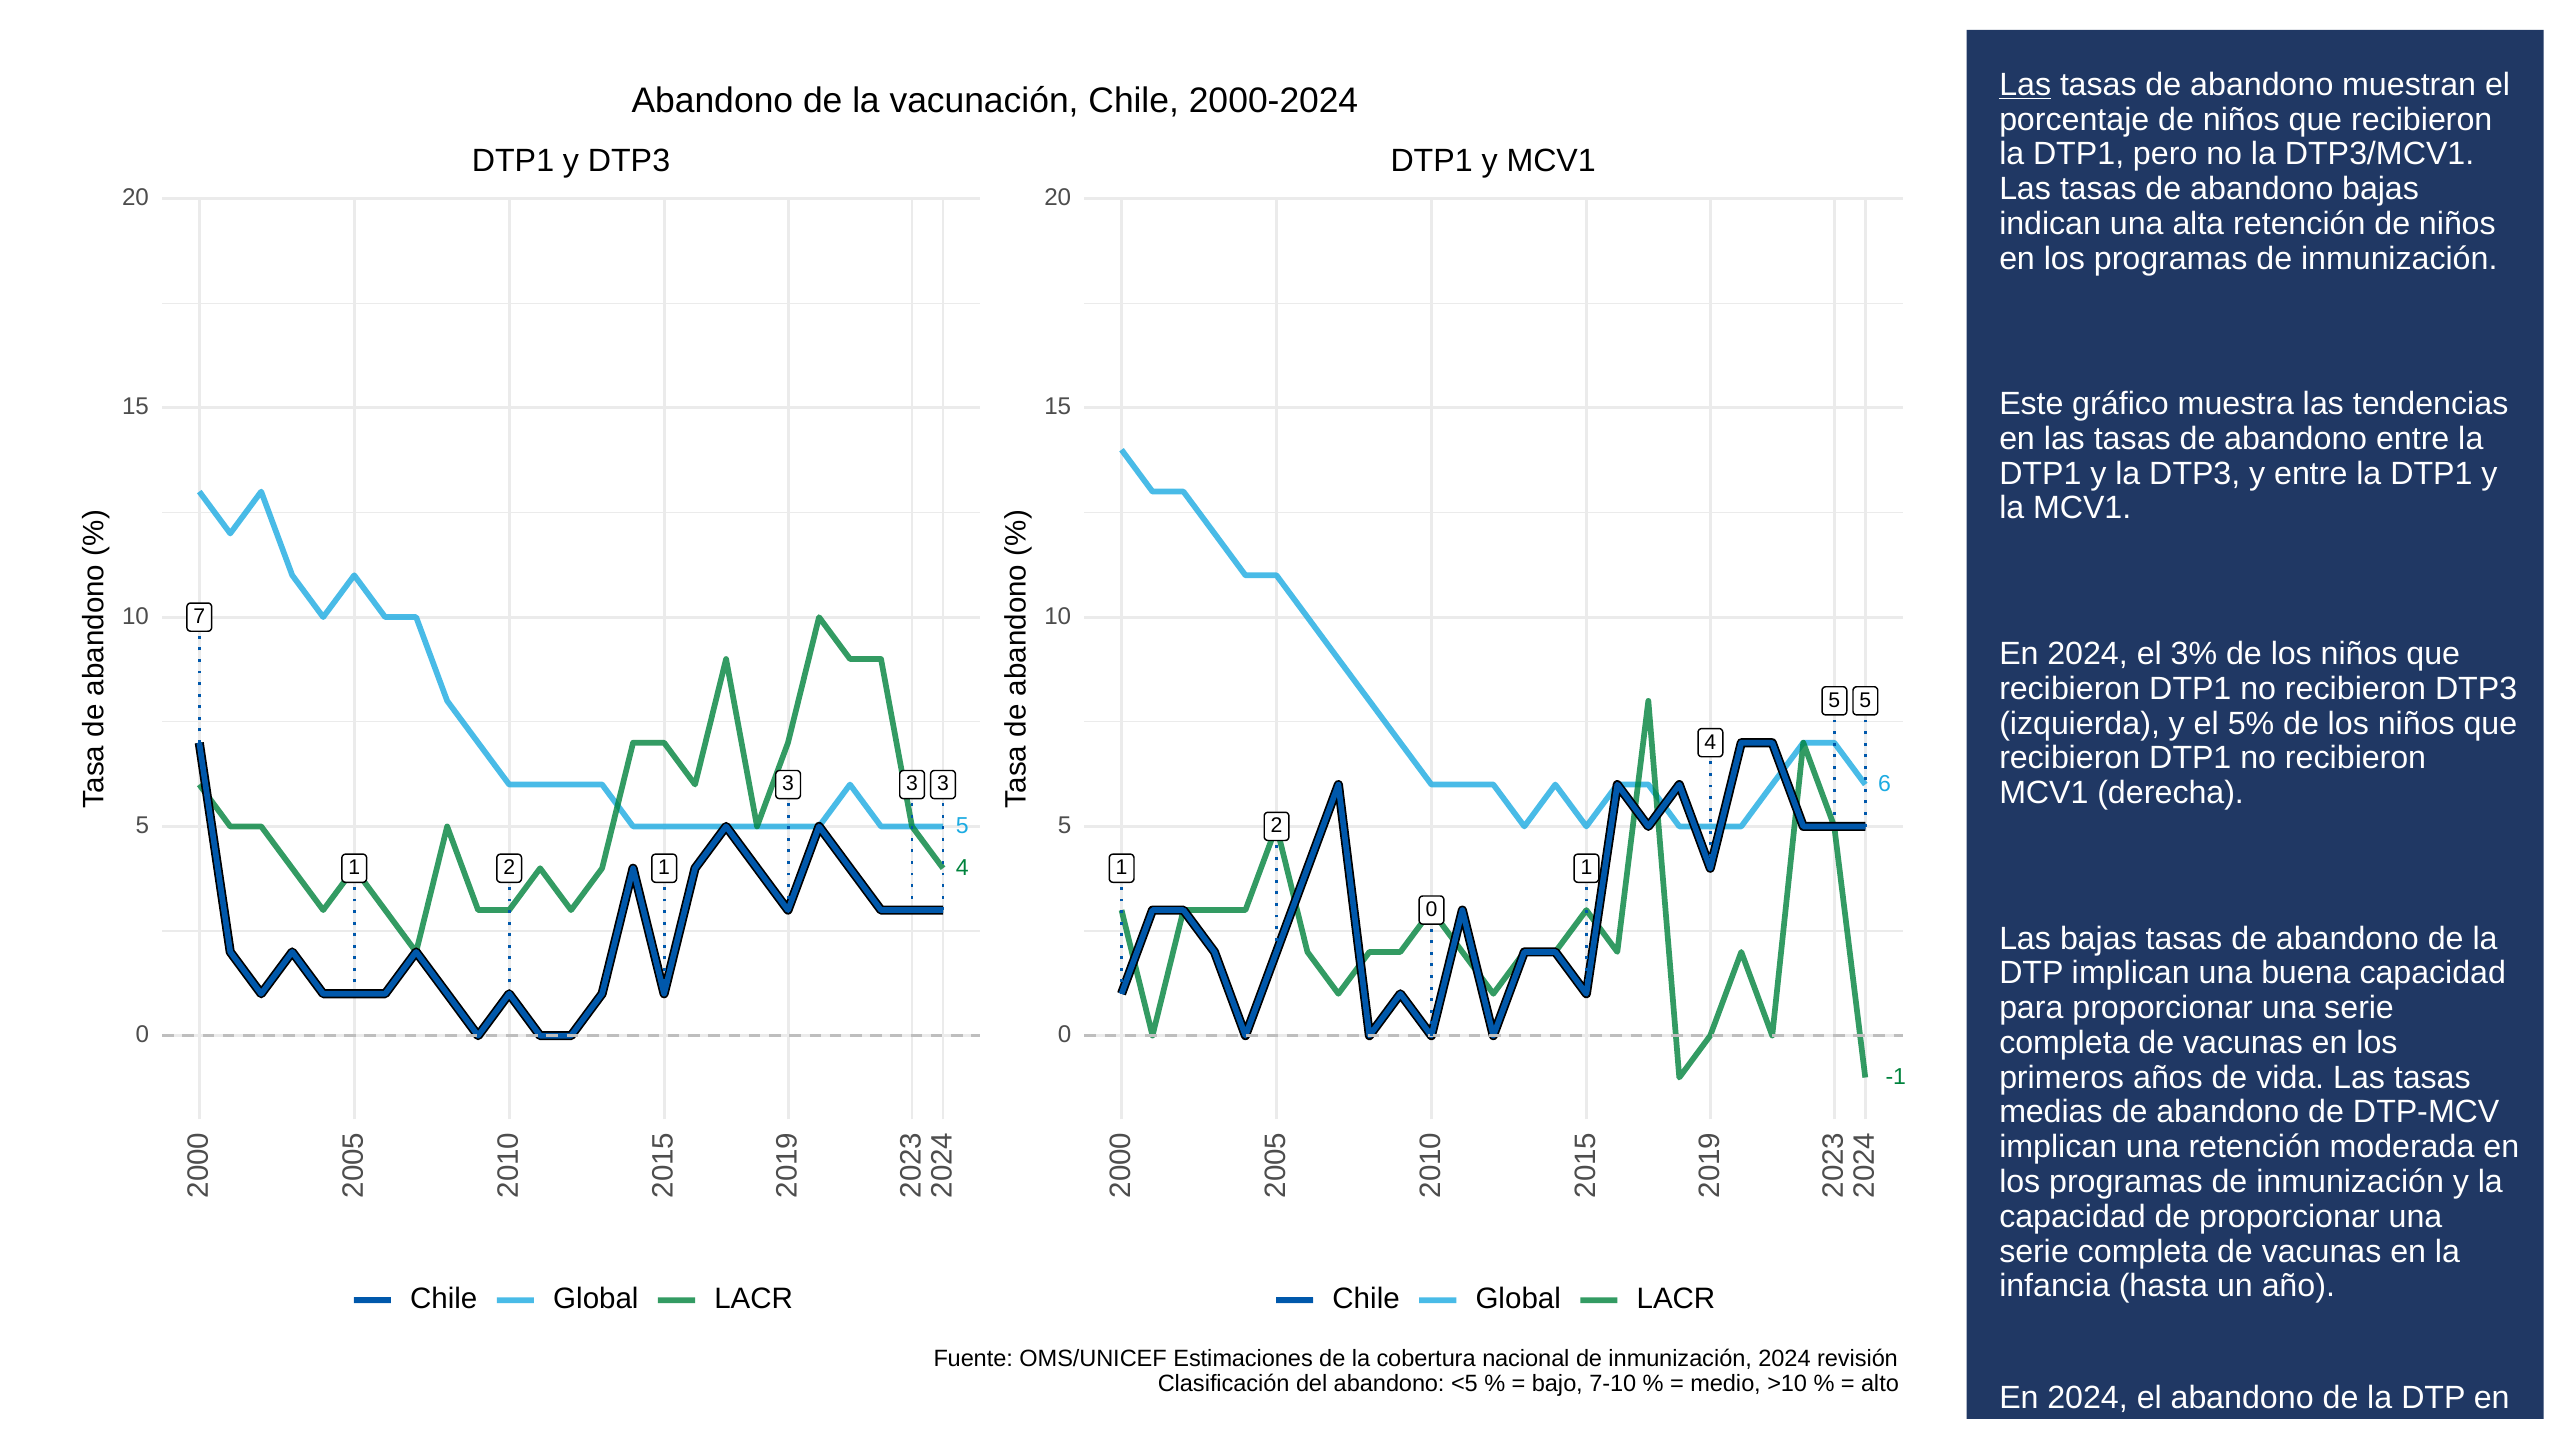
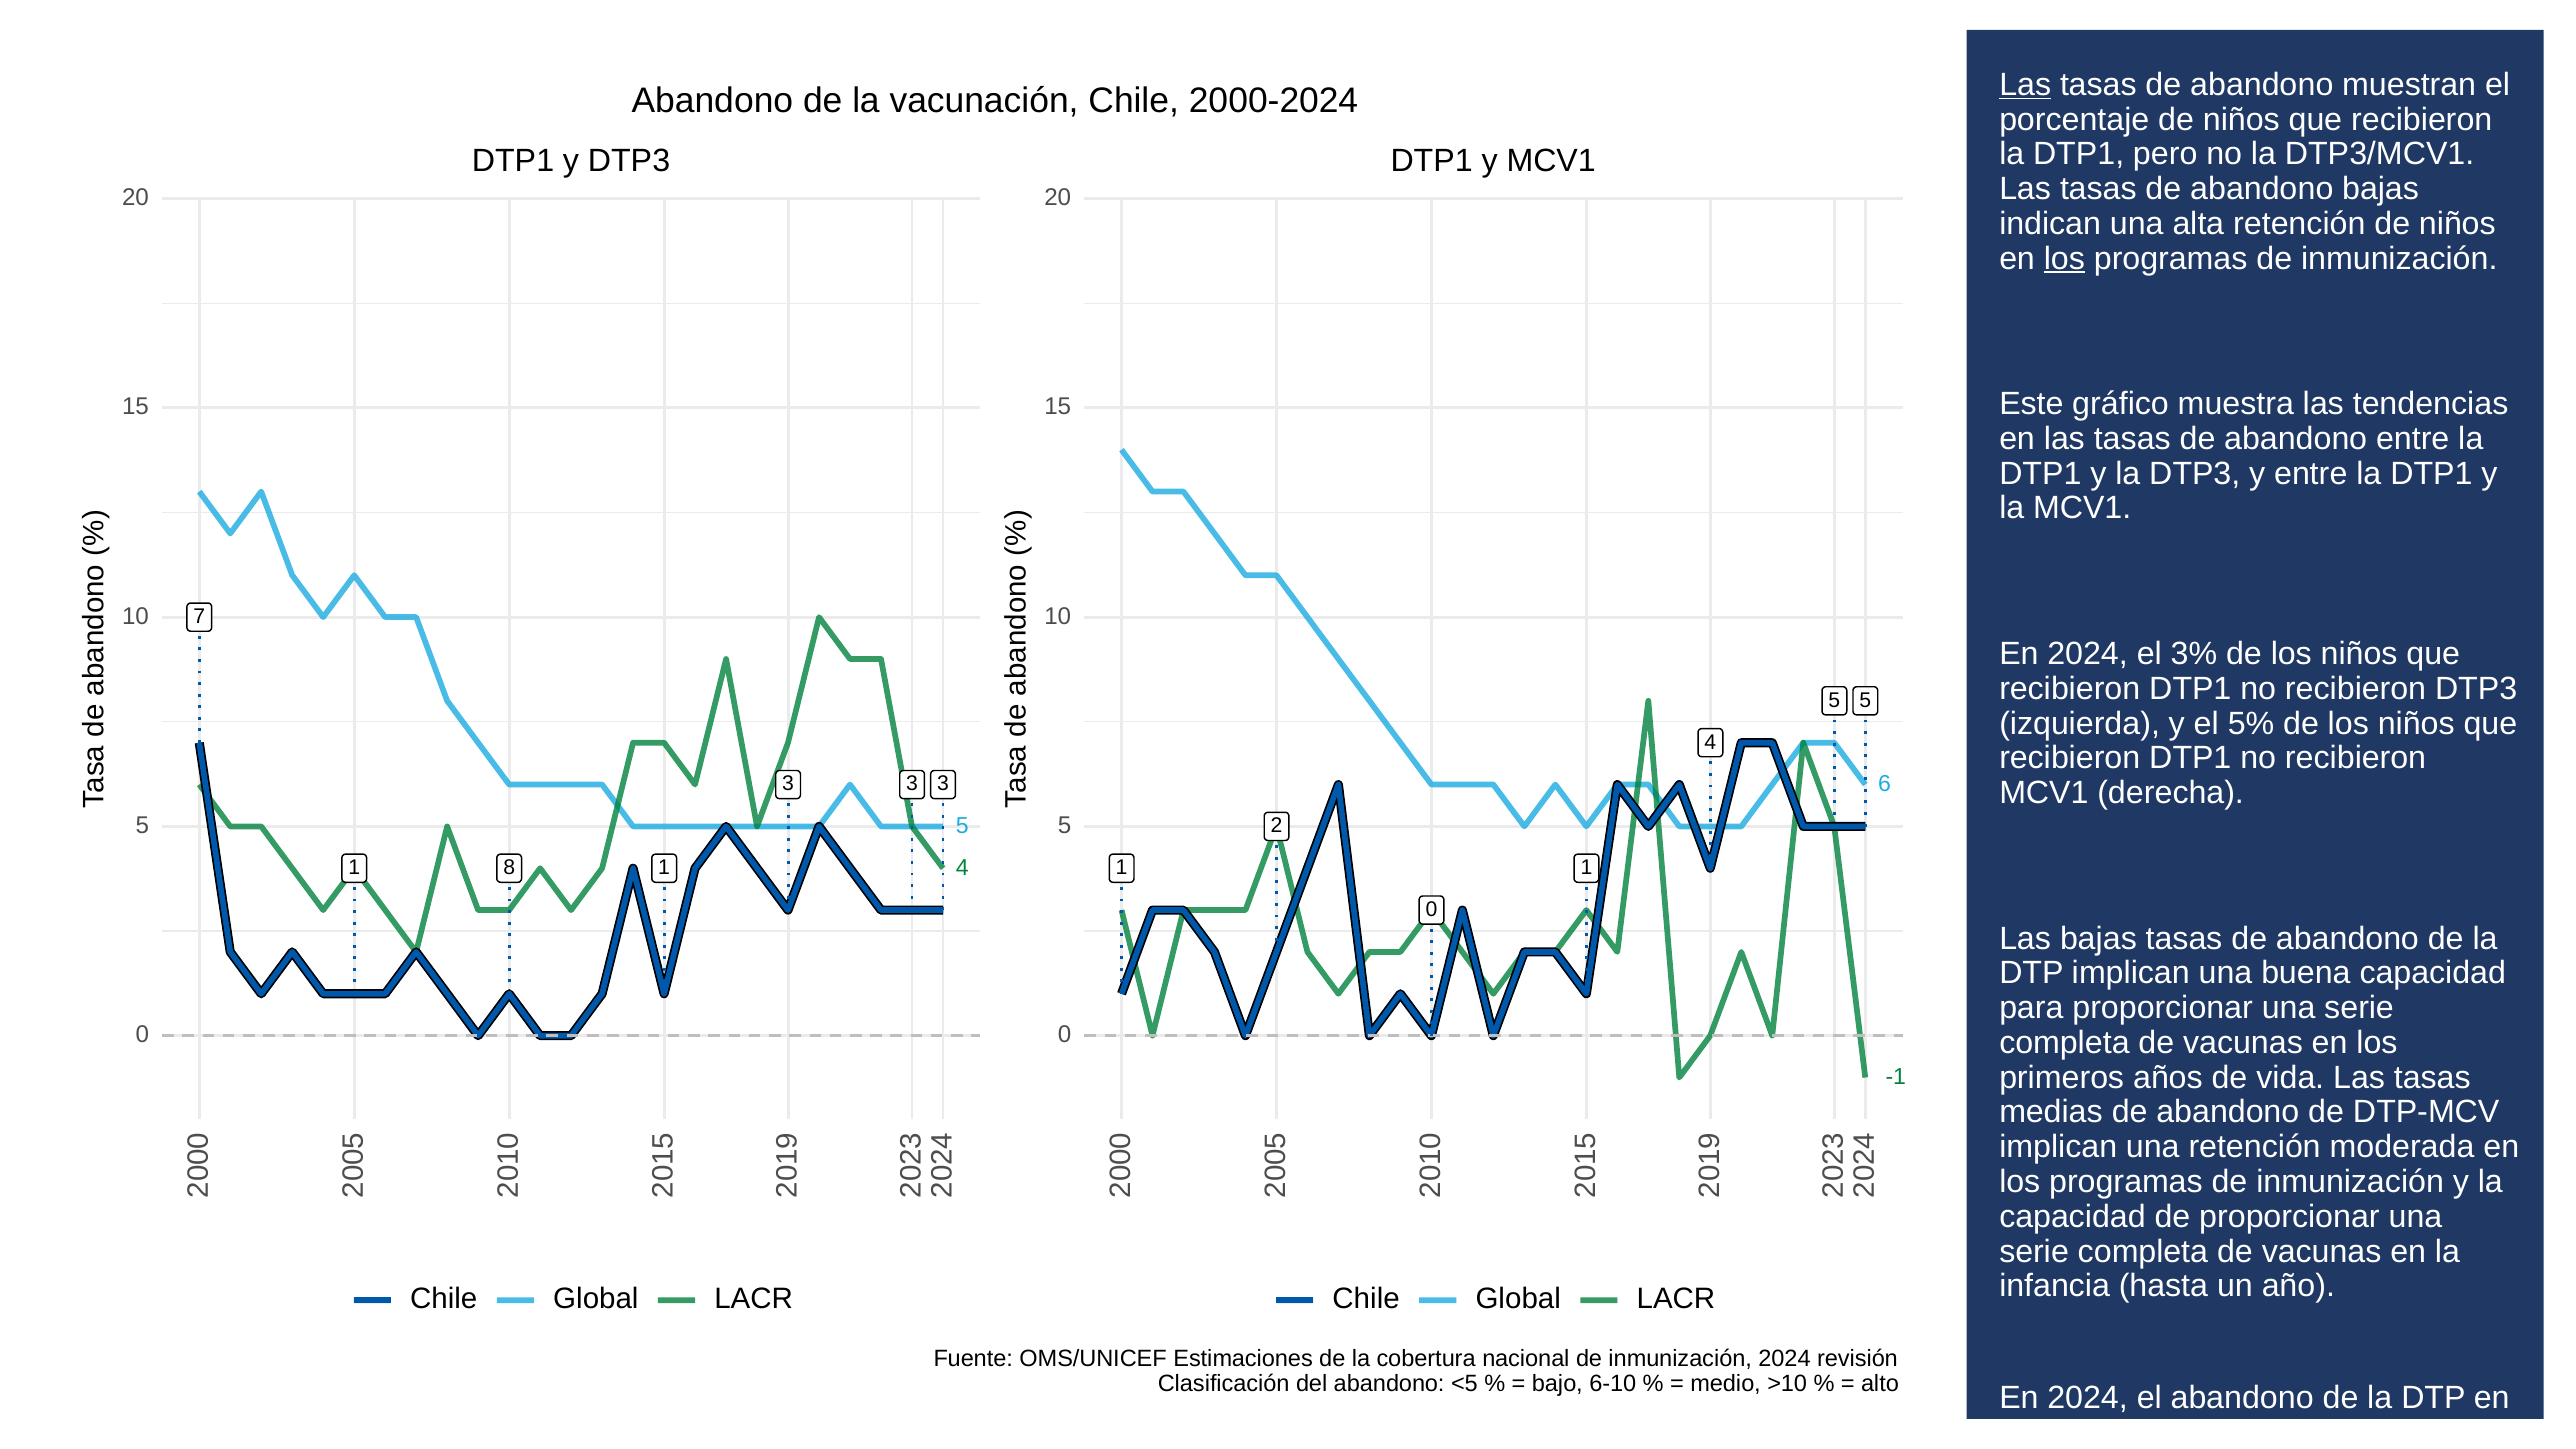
los at (2064, 258) underline: none -> present
2 at (509, 868): 2 -> 8
7-10: 7-10 -> 6-10
